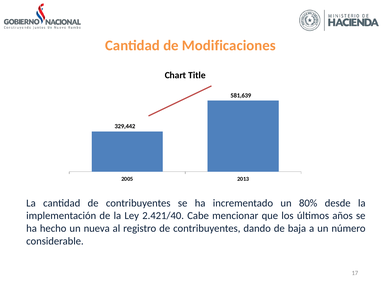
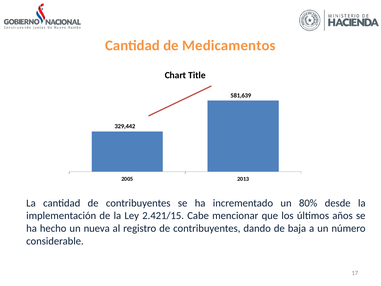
Modificaciones: Modificaciones -> Medicamentos
2.421/40: 2.421/40 -> 2.421/15
